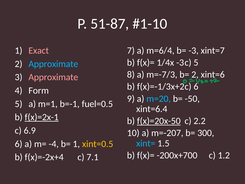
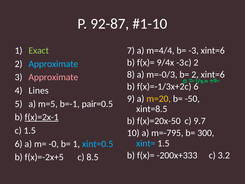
51-87: 51-87 -> 92-87
Exact colour: pink -> light green
m=6/4: m=6/4 -> m=4/4
-3 xint=7: xint=7 -> xint=6
1/4x: 1/4x -> 9/4x
5 at (196, 62): 5 -> 2
m=-7/3: m=-7/3 -> m=-0/3
Form: Form -> Lines
m=20 colour: light blue -> yellow
m=1: m=1 -> m=5
fuel=0.5: fuel=0.5 -> pair=0.5
xint=6.4: xint=6.4 -> xint=8.5
f(x)=20x-50 underline: present -> none
2.2: 2.2 -> 9.7
c 6.9: 6.9 -> 1.5
m=-207: m=-207 -> m=-795
-4: -4 -> -0
xint=0.5 colour: yellow -> light blue
-200x+700: -200x+700 -> -200x+333
1.2: 1.2 -> 3.2
f(x)=-2x+4: f(x)=-2x+4 -> f(x)=-2x+5
7.1: 7.1 -> 8.5
